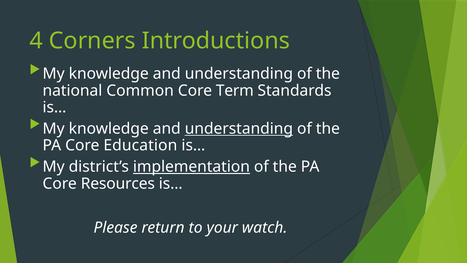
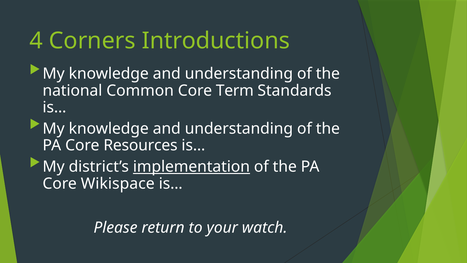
understanding at (239, 128) underline: present -> none
Education: Education -> Resources
Resources: Resources -> Wikispace
